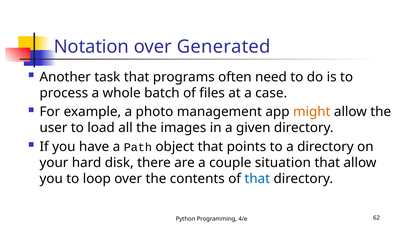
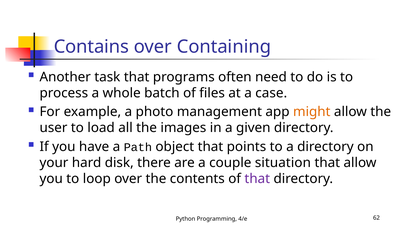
Notation: Notation -> Contains
Generated: Generated -> Containing
that at (257, 179) colour: blue -> purple
